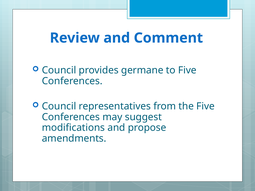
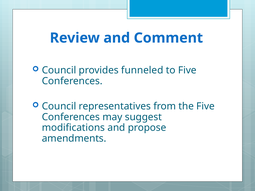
germane: germane -> funneled
